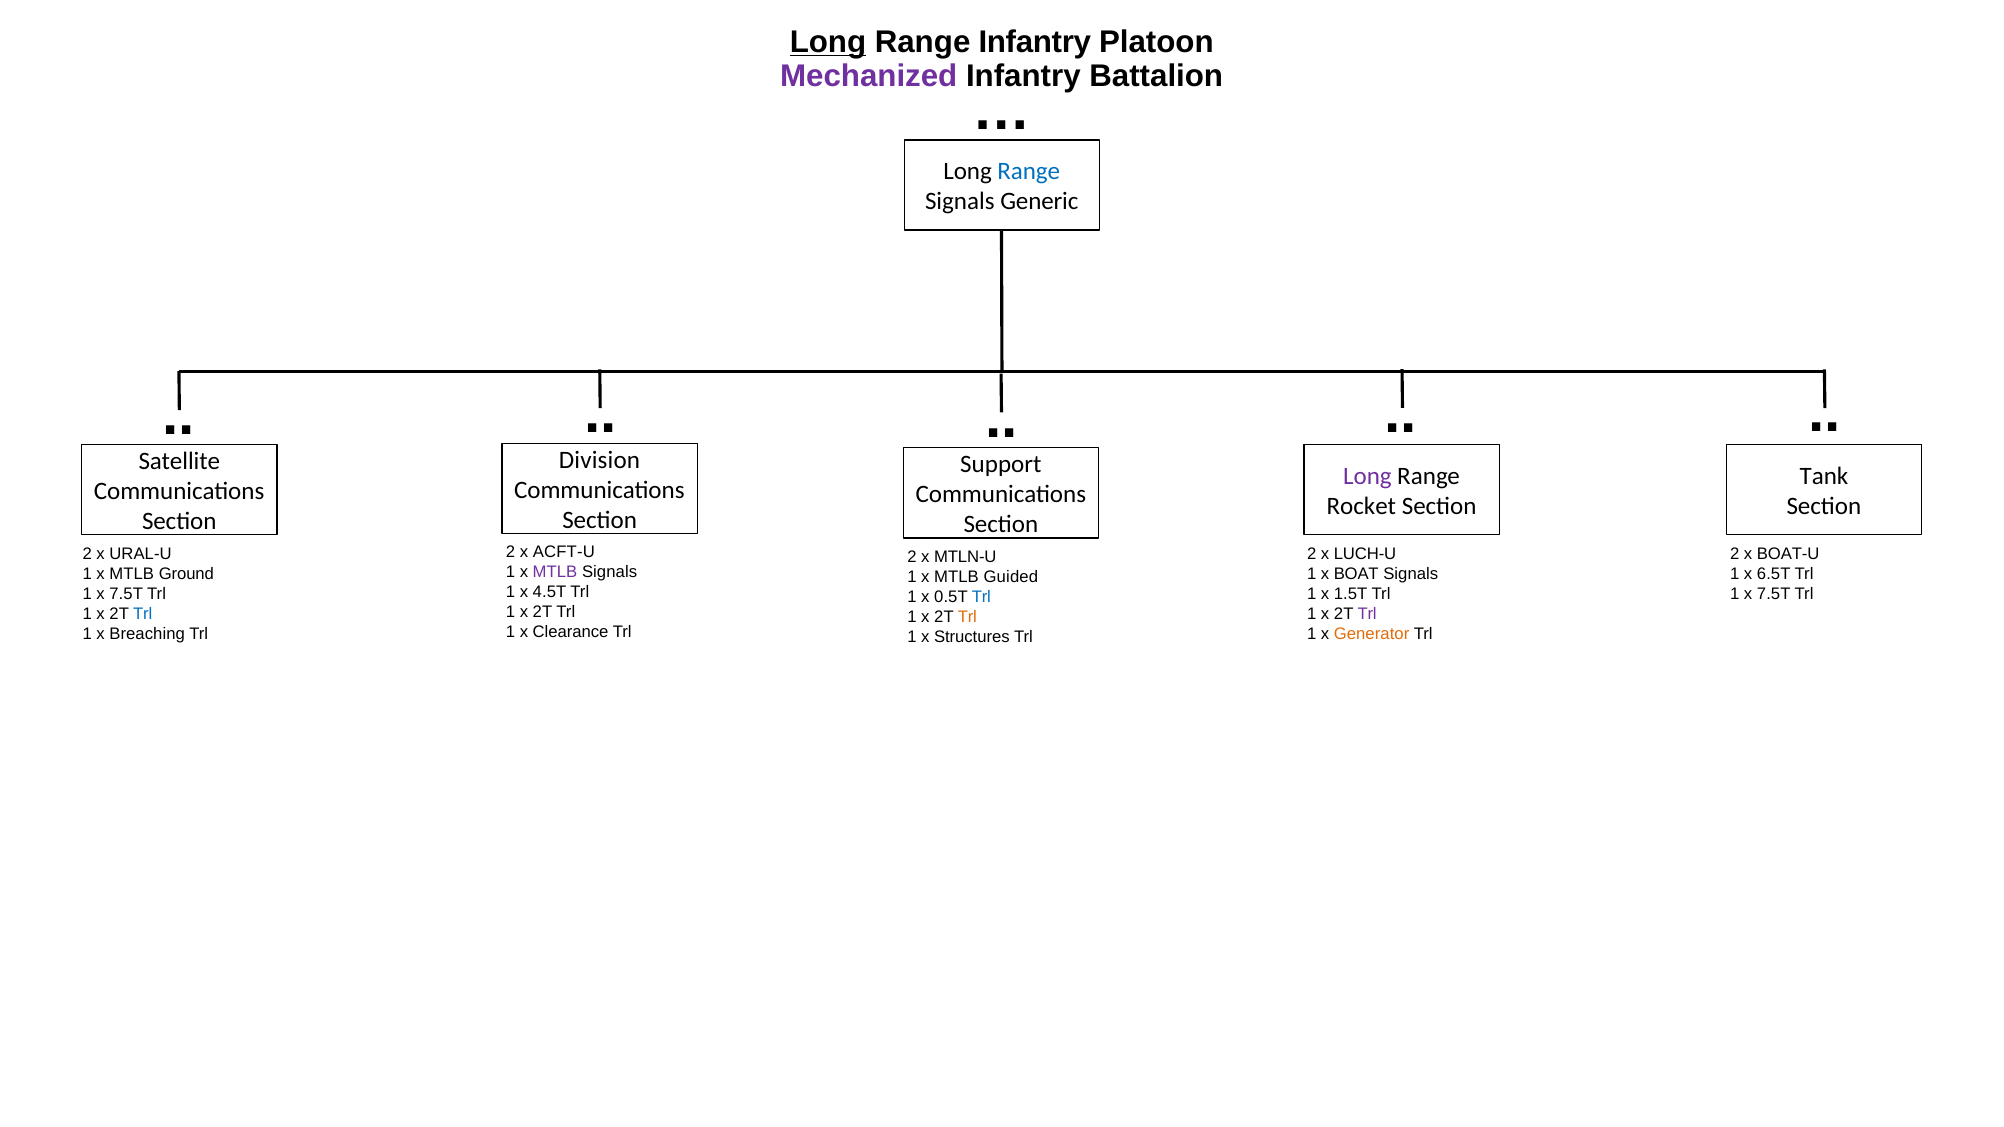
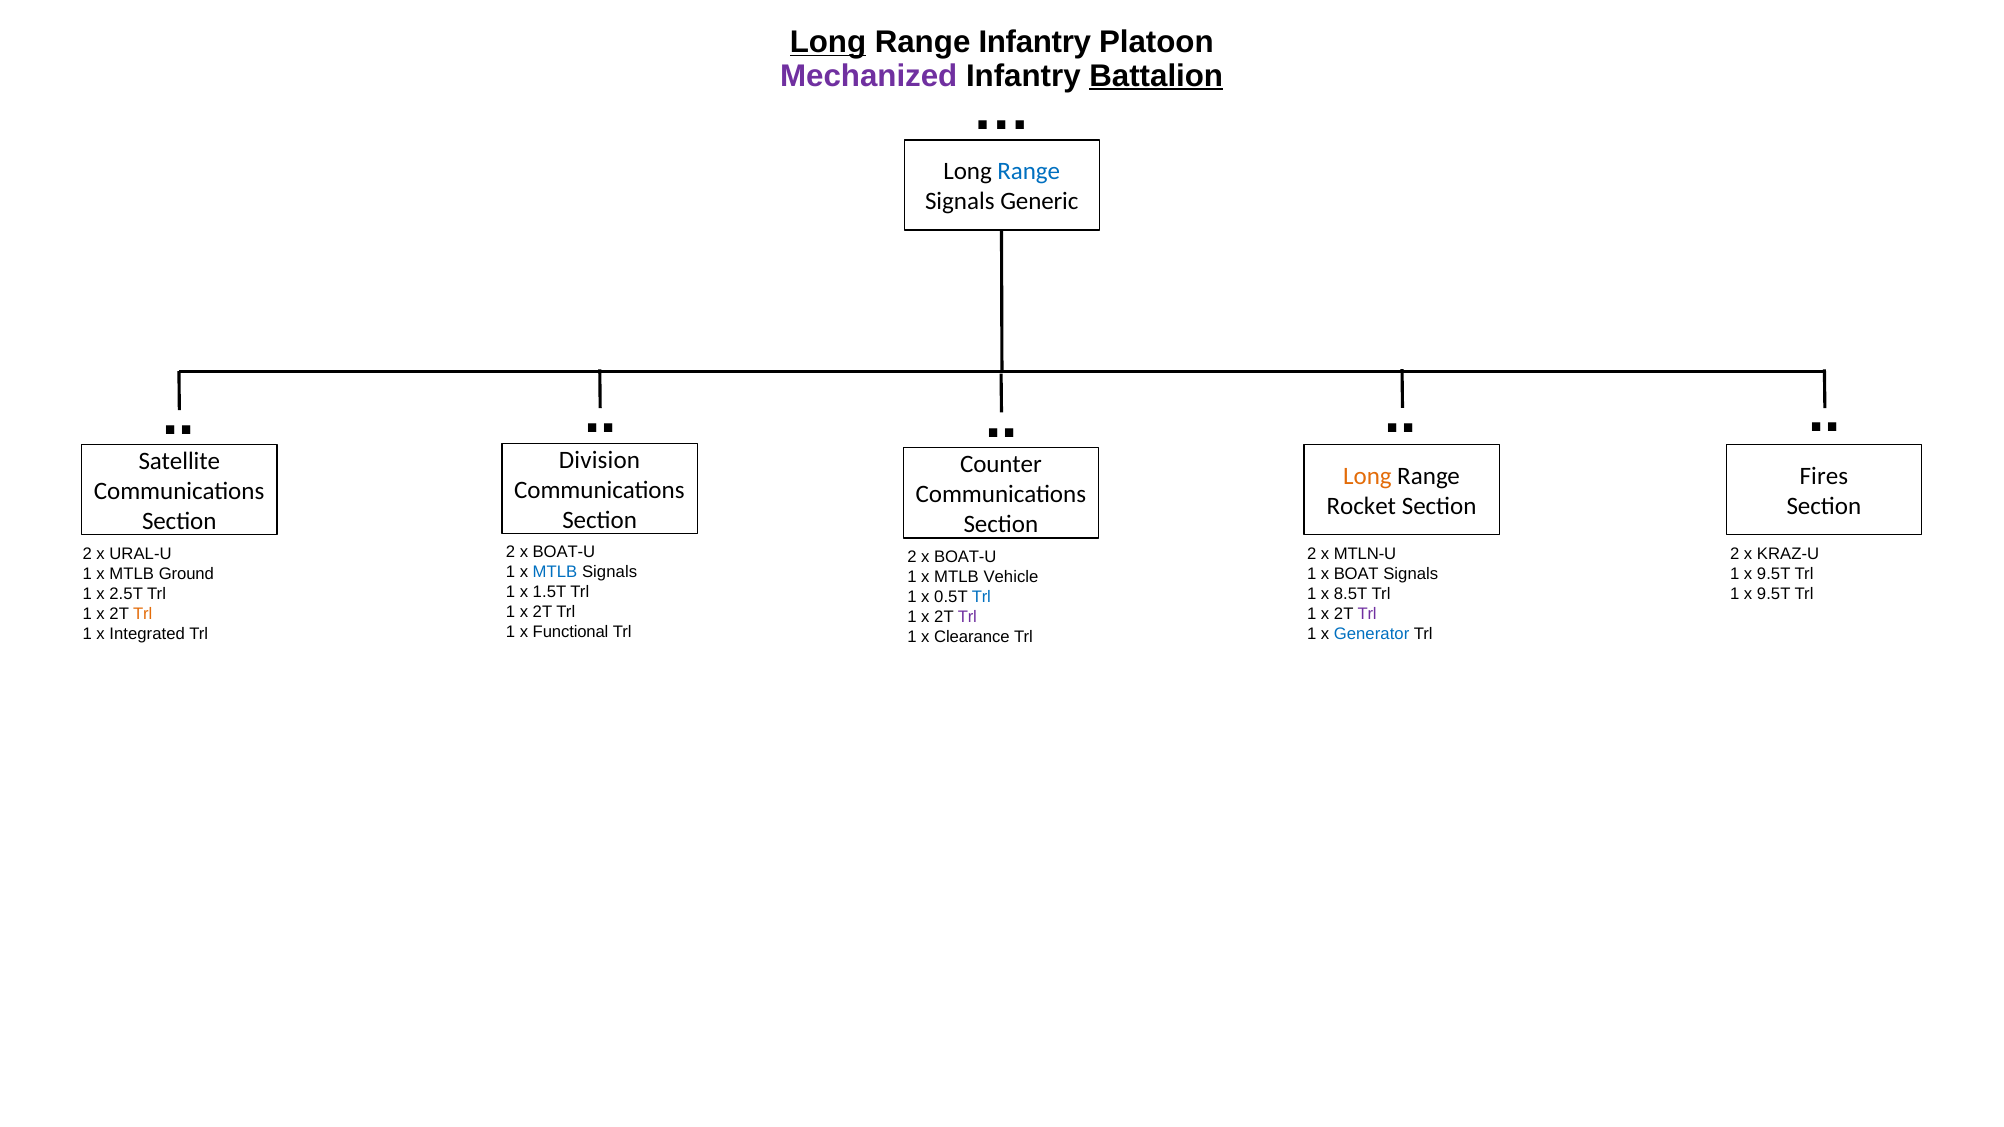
Battalion underline: none -> present
Support: Support -> Counter
Long at (1367, 476) colour: purple -> orange
Tank: Tank -> Fires
ACFT-U at (564, 552): ACFT-U -> BOAT-U
LUCH-U: LUCH-U -> MTLN-U
BOAT-U: BOAT-U -> KRAZ-U
MTLN-U at (965, 557): MTLN-U -> BOAT-U
MTLB at (555, 572) colour: purple -> blue
6.5T at (1774, 574): 6.5T -> 9.5T
Guided: Guided -> Vehicle
4.5T: 4.5T -> 1.5T
7.5T at (126, 594): 7.5T -> 2.5T
1.5T: 1.5T -> 8.5T
7.5T at (1774, 594): 7.5T -> 9.5T
Trl at (143, 614) colour: blue -> orange
Trl at (967, 617) colour: orange -> purple
Clearance: Clearance -> Functional
Breaching: Breaching -> Integrated
Generator colour: orange -> blue
Structures: Structures -> Clearance
